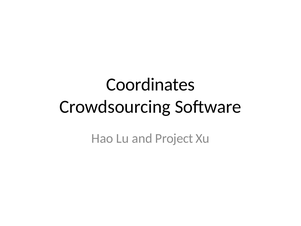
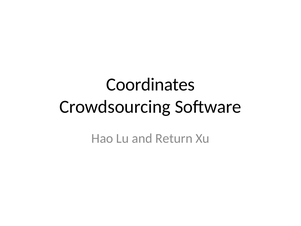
Project: Project -> Return
